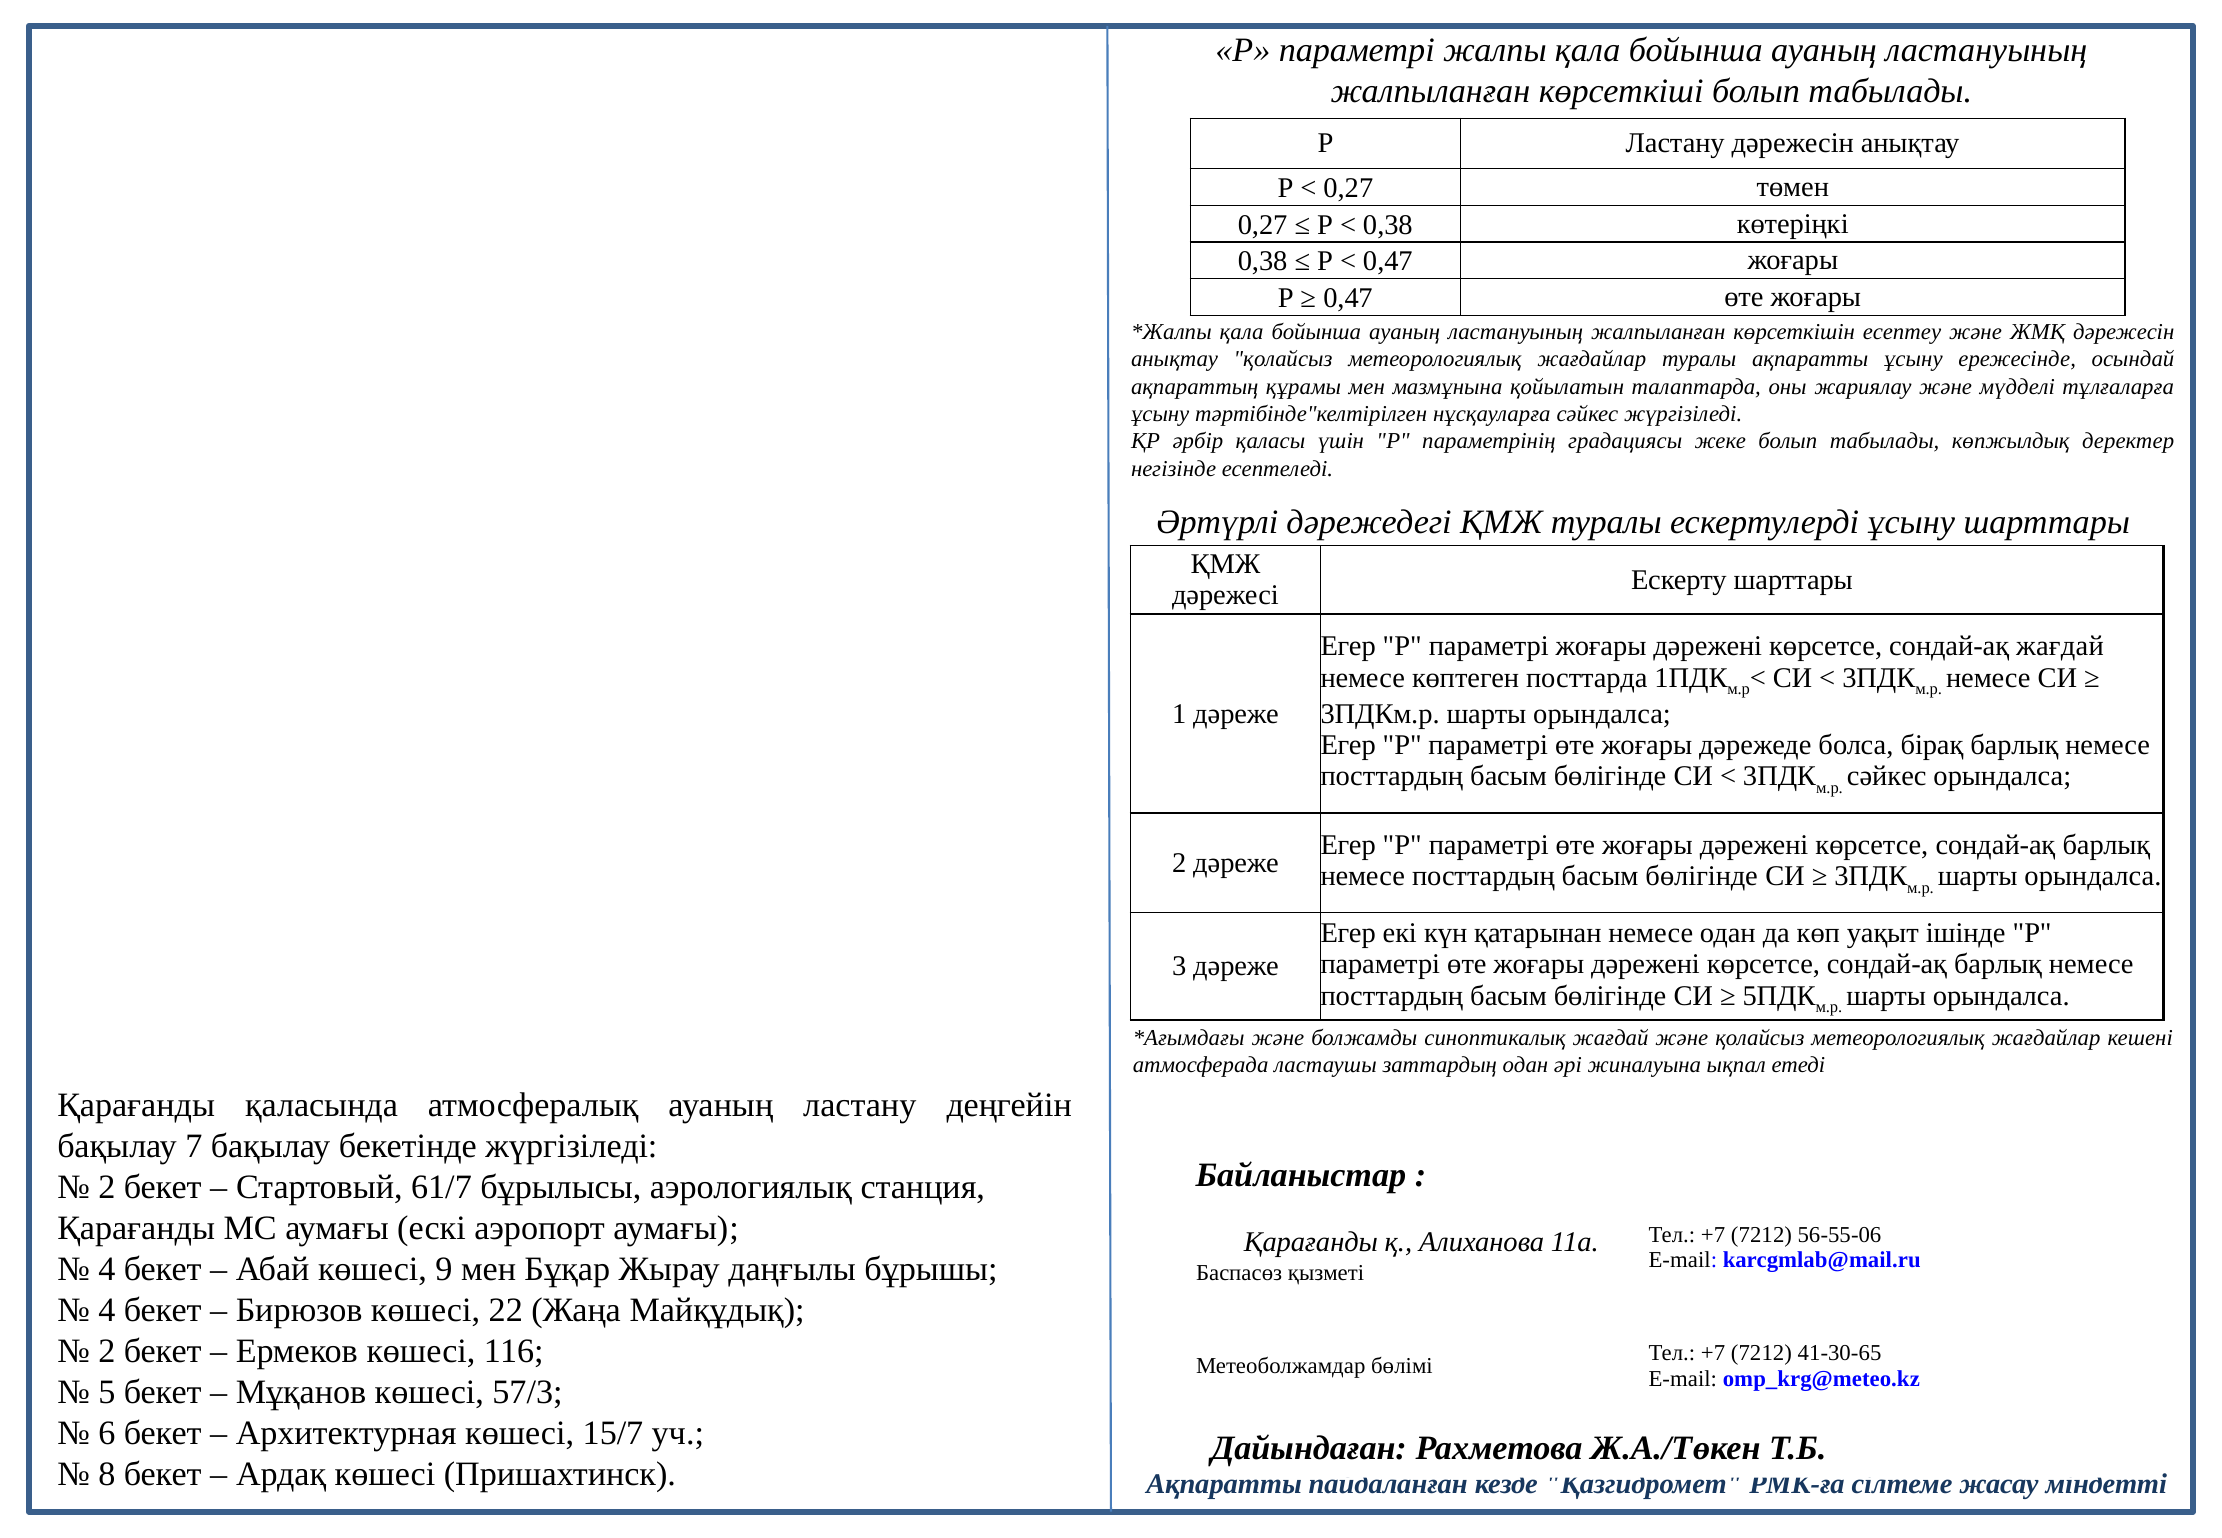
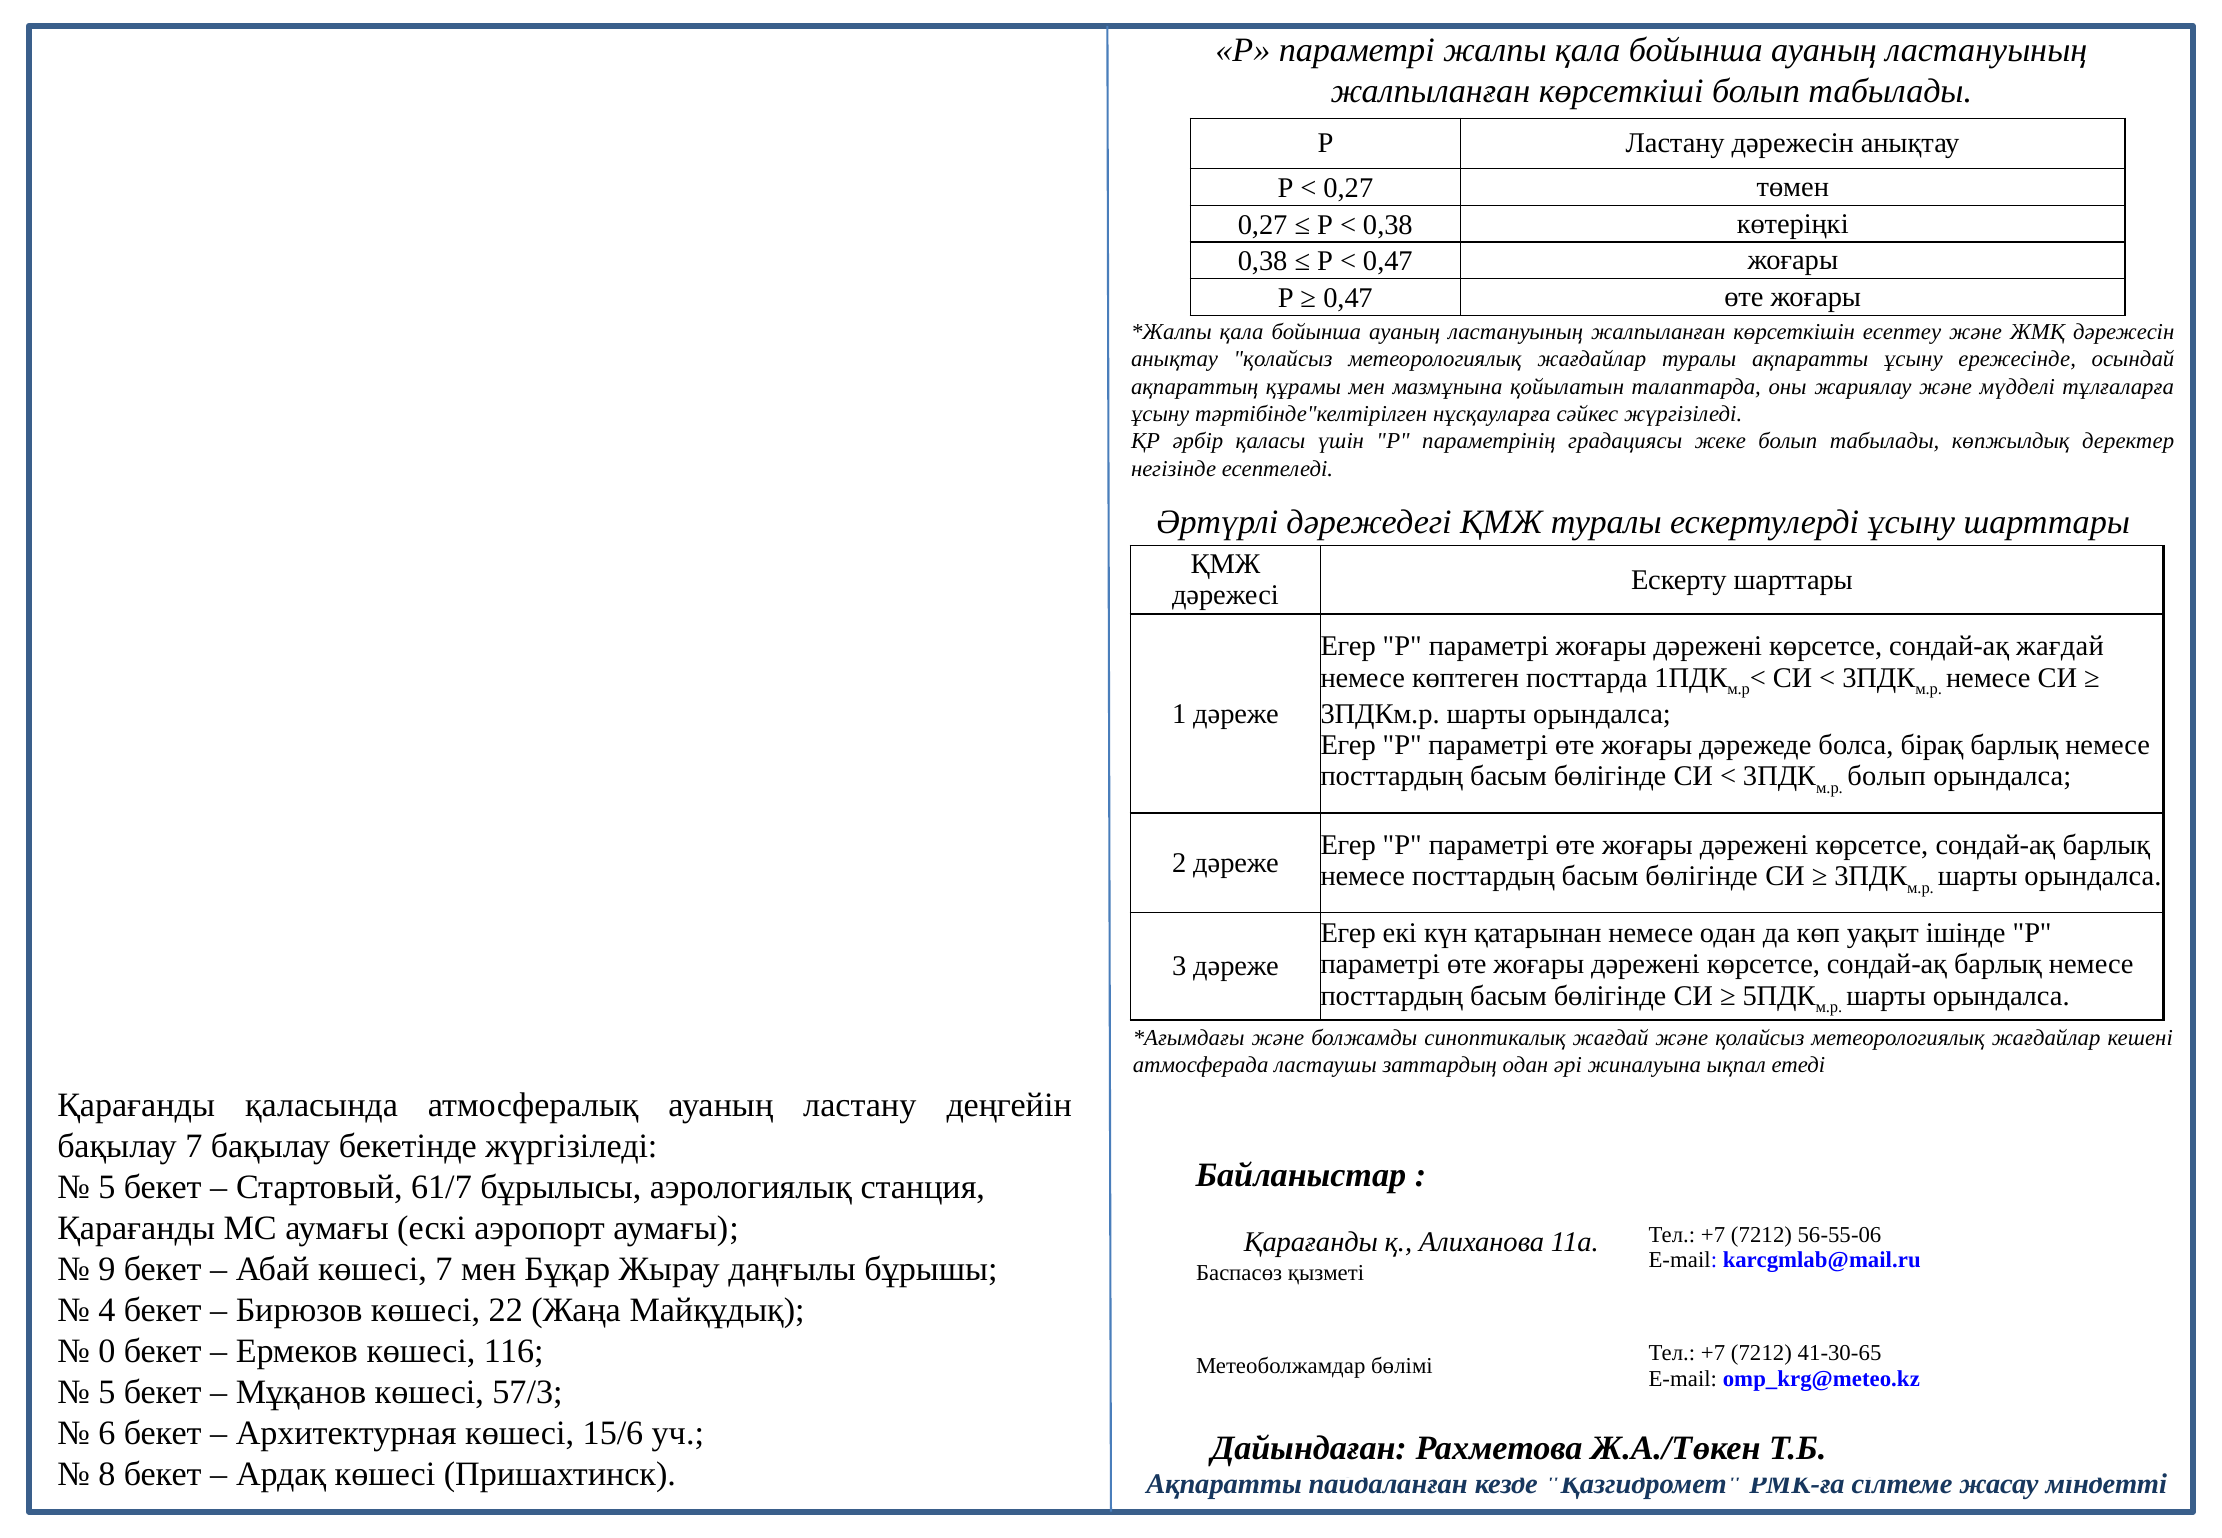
сәйкес at (1887, 777): сәйкес -> болып
2 at (107, 1187): 2 -> 5
4 at (107, 1270): 4 -> 9
көшесі 9: 9 -> 7
2 at (107, 1352): 2 -> 0
15/7: 15/7 -> 15/6
